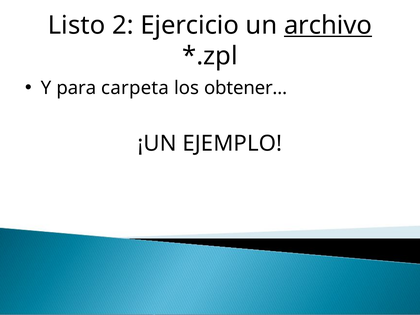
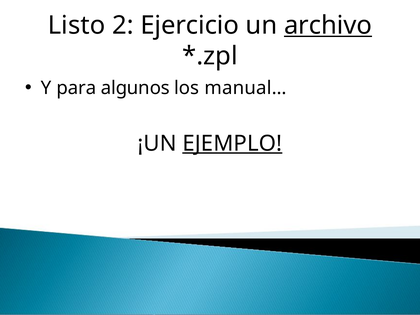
carpeta: carpeta -> algunos
obtener…: obtener… -> manual…
EJEMPLO underline: none -> present
